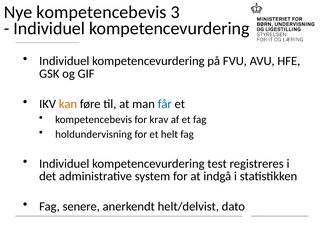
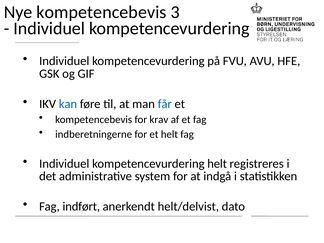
kan colour: orange -> blue
holdundervisning: holdundervisning -> indberetningerne
kompetencevurdering test: test -> helt
senere: senere -> indført
